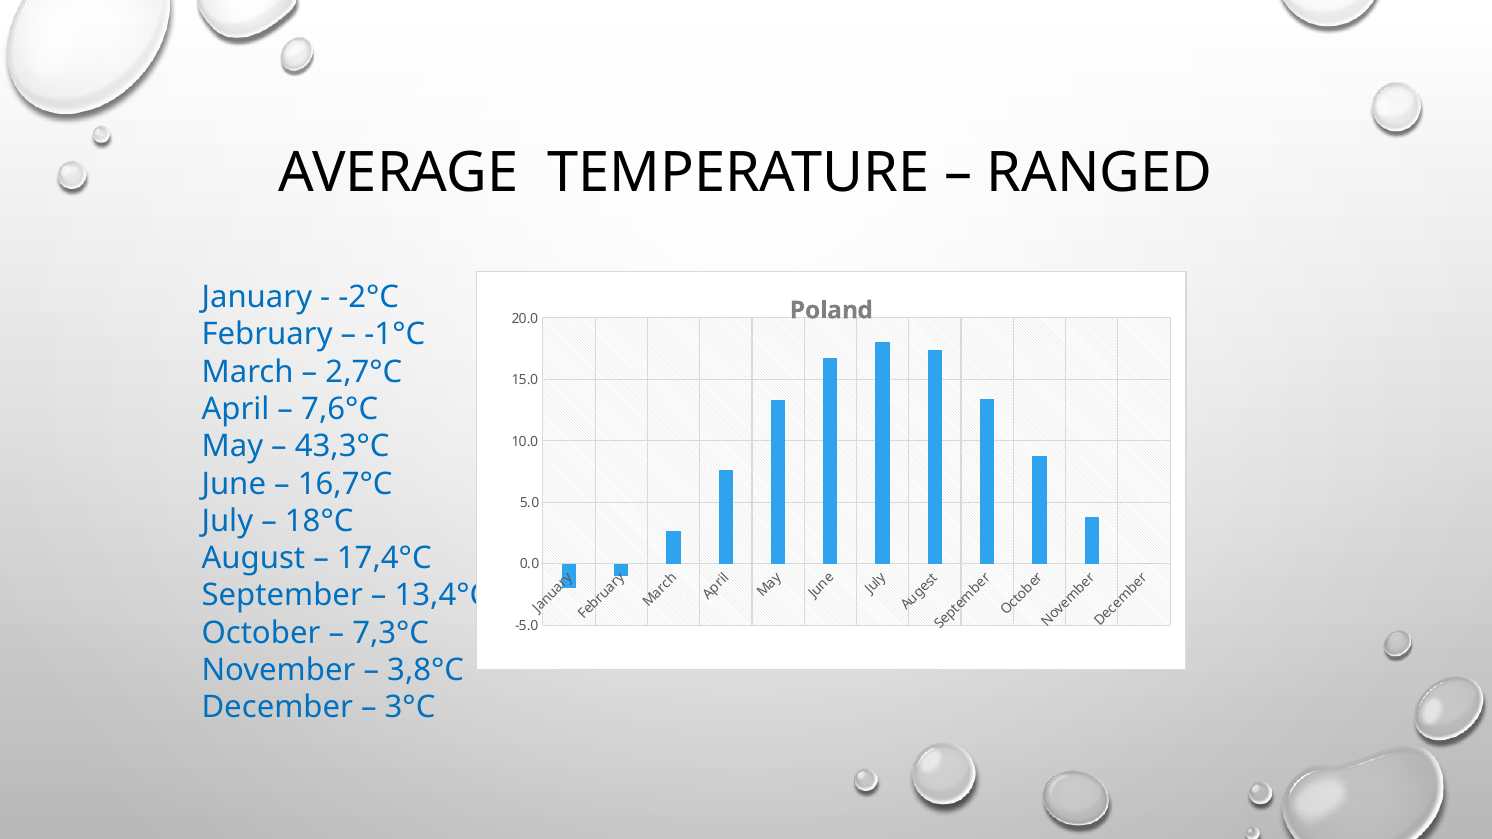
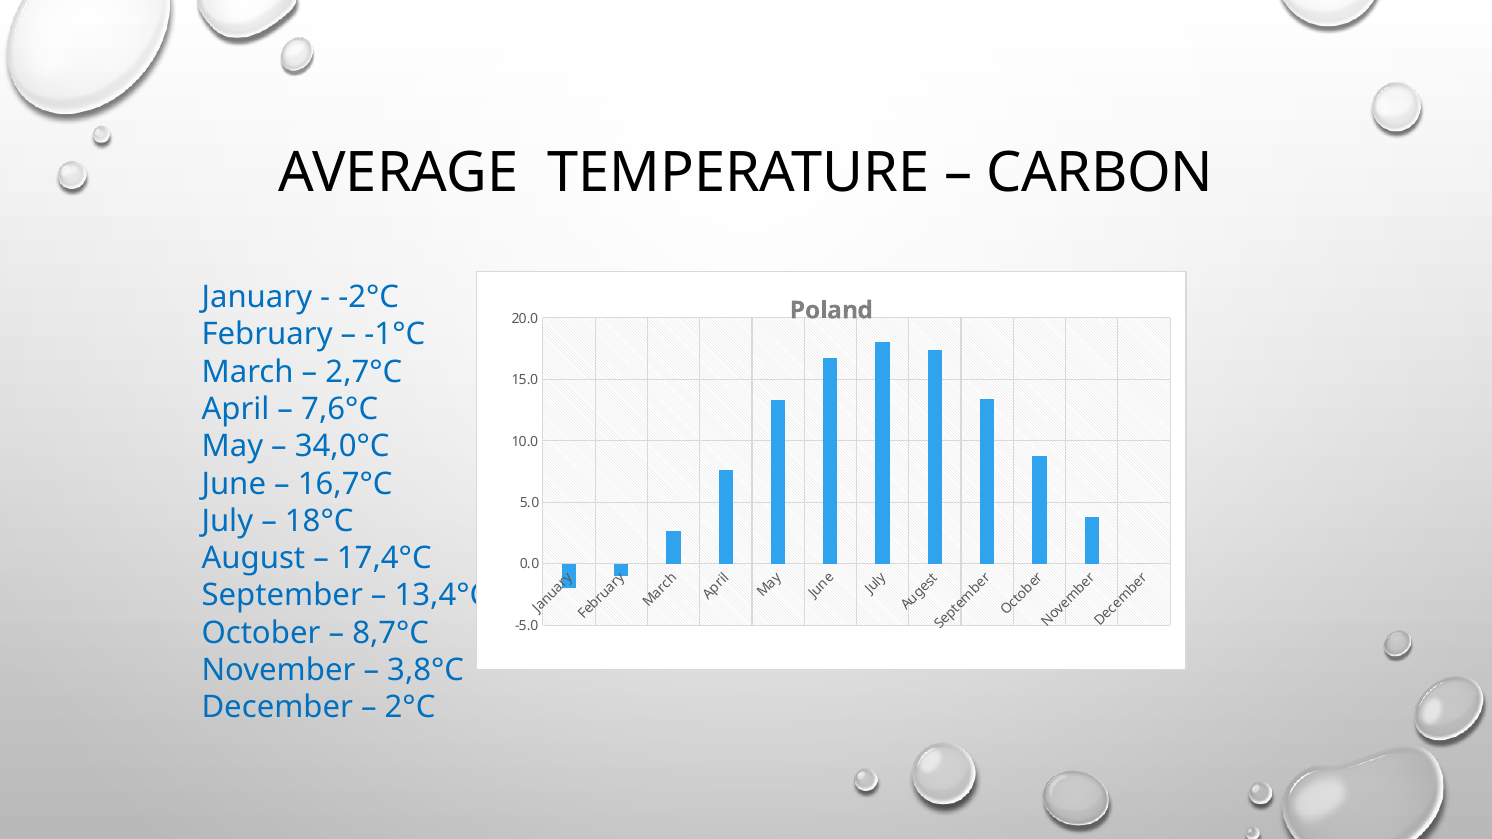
RANGED: RANGED -> CARBON
43,3°C: 43,3°C -> 34,0°C
7,3°C: 7,3°C -> 8,7°C
3°C: 3°C -> 2°C
